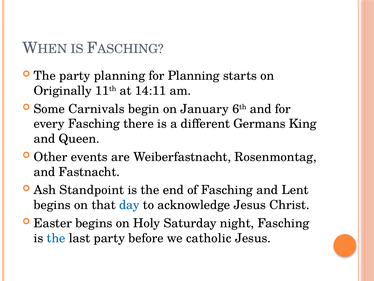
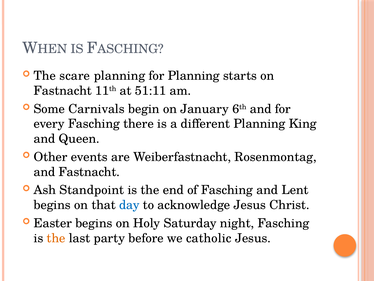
The party: party -> scare
Originally at (63, 91): Originally -> Fastnacht
14:11: 14:11 -> 51:11
different Germans: Germans -> Planning
the at (56, 238) colour: blue -> orange
